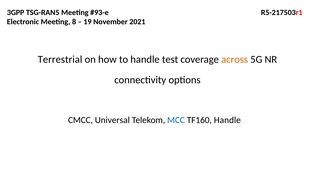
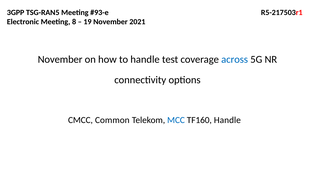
Terrestrial at (60, 59): Terrestrial -> November
across colour: orange -> blue
Universal: Universal -> Common
